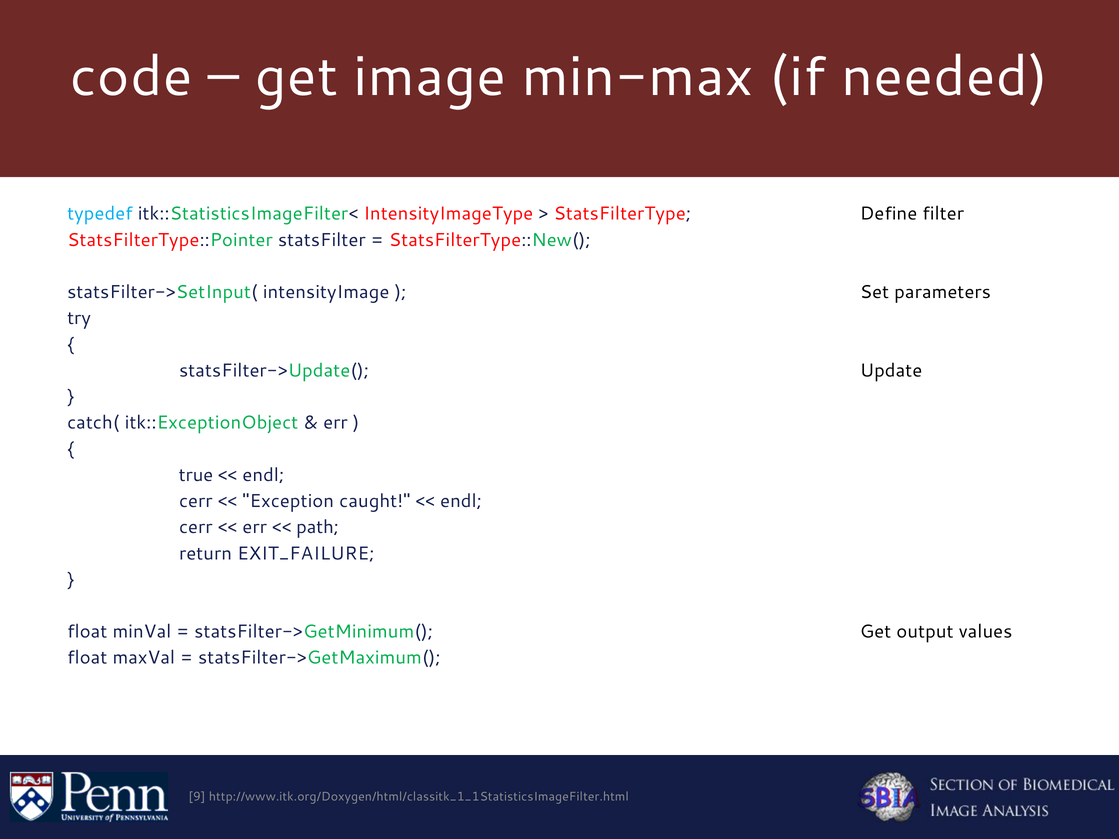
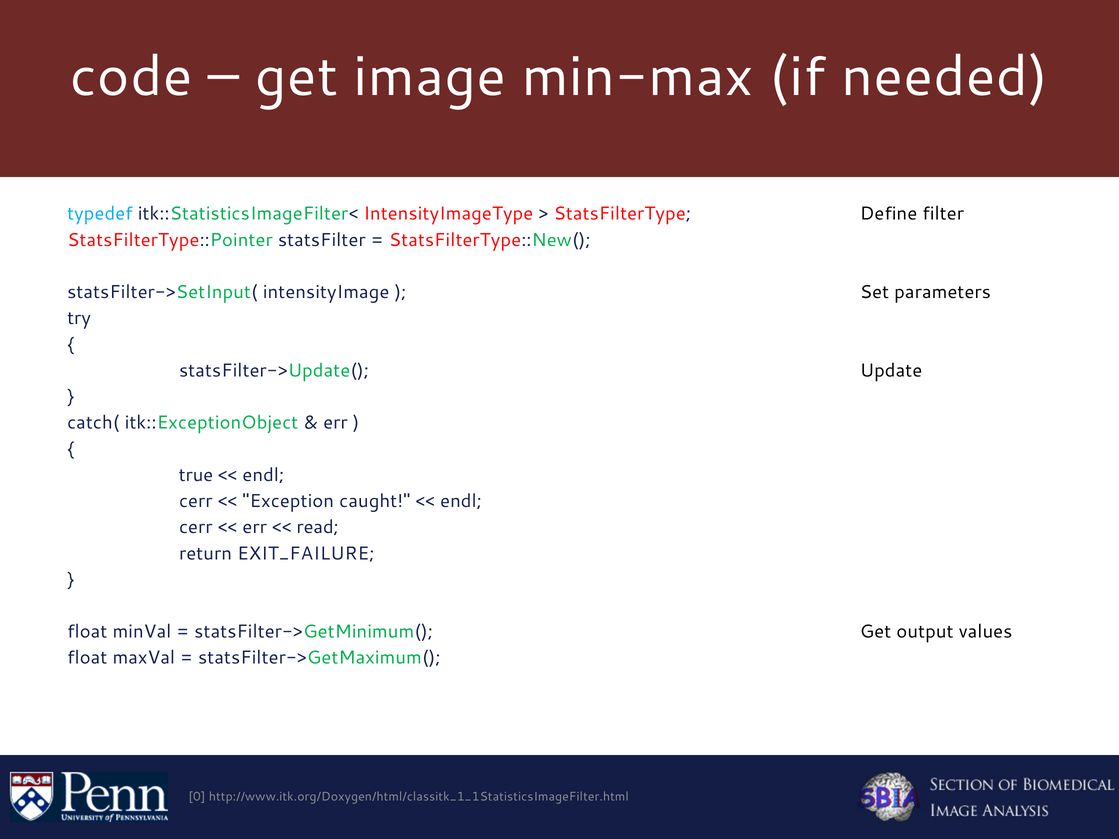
path: path -> read
9: 9 -> 0
